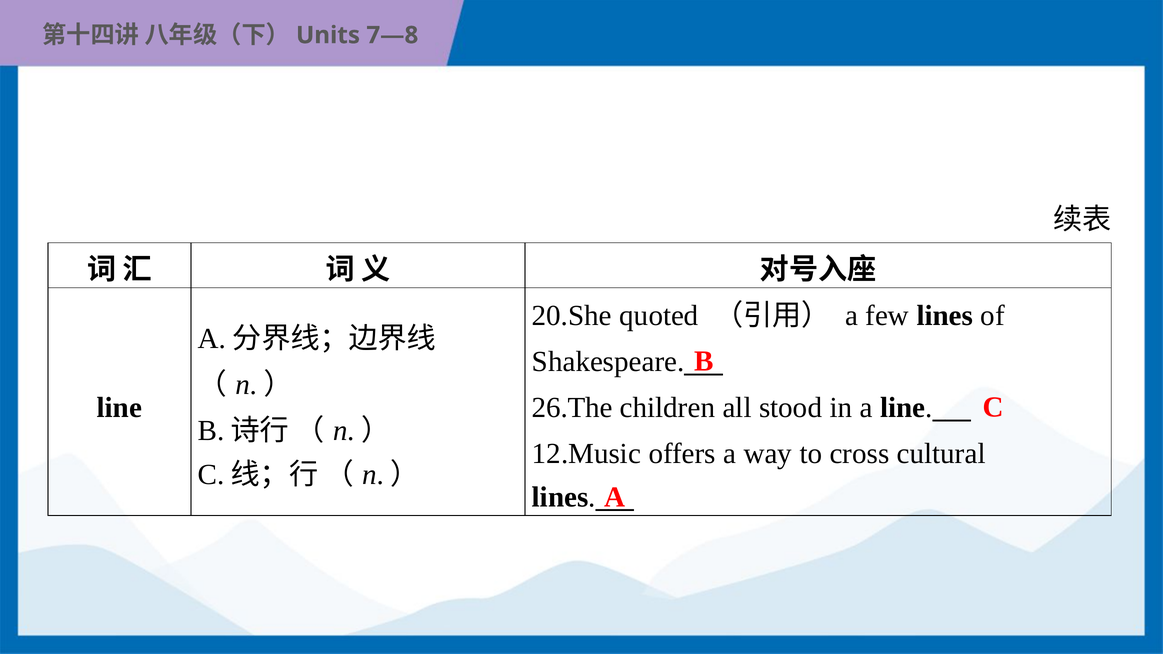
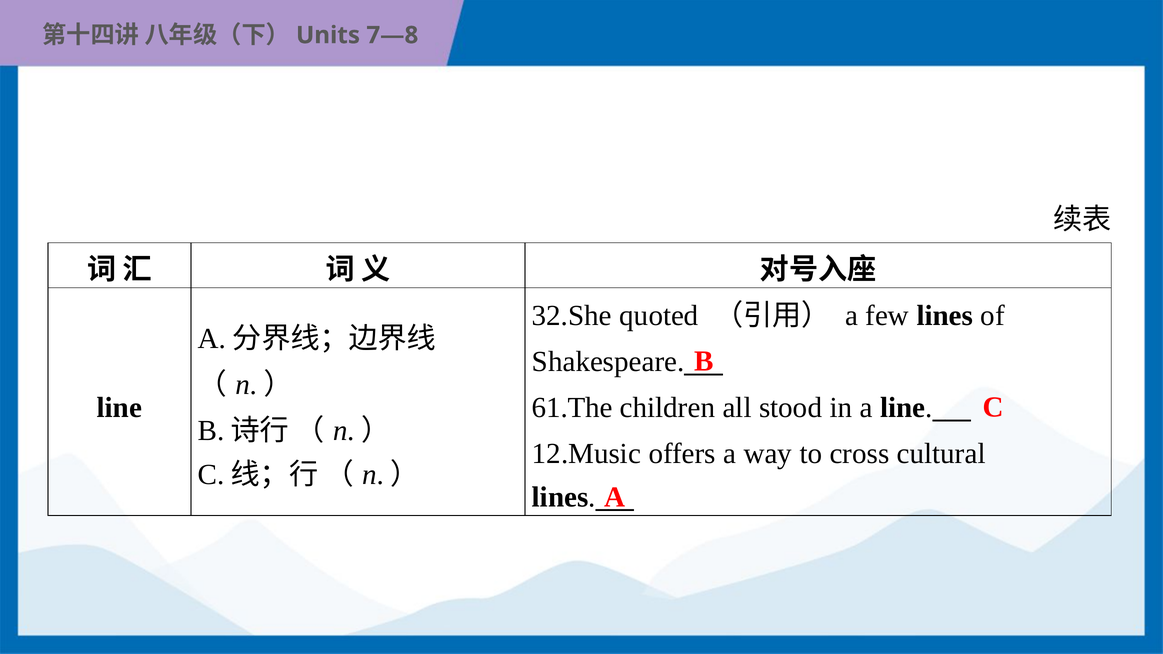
20.She: 20.She -> 32.She
26.The: 26.The -> 61.The
